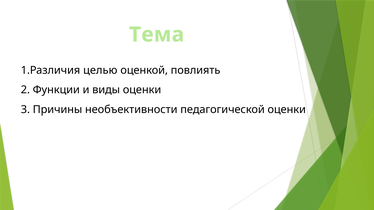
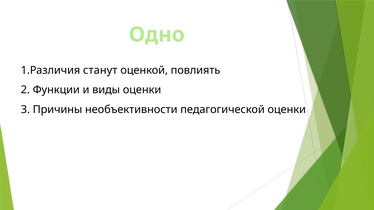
Тема: Тема -> Одно
целью: целью -> станут
